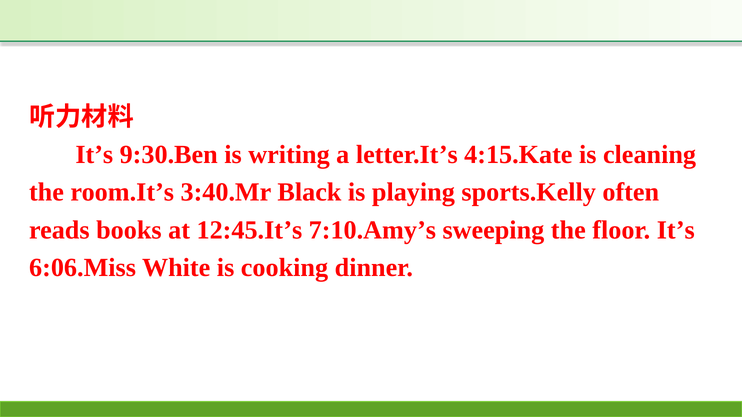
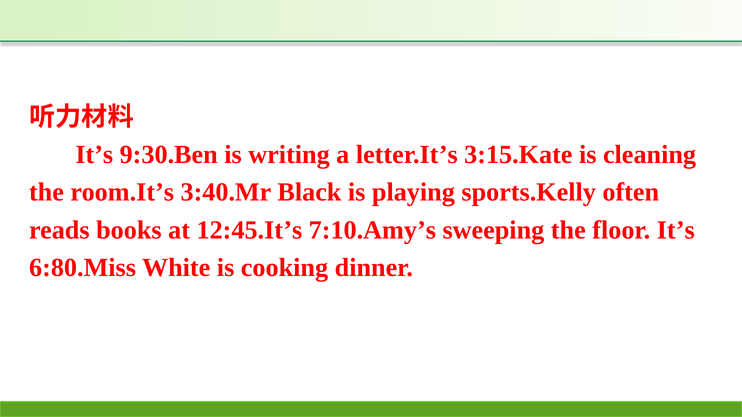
4:15.Kate: 4:15.Kate -> 3:15.Kate
6:06.Miss: 6:06.Miss -> 6:80.Miss
